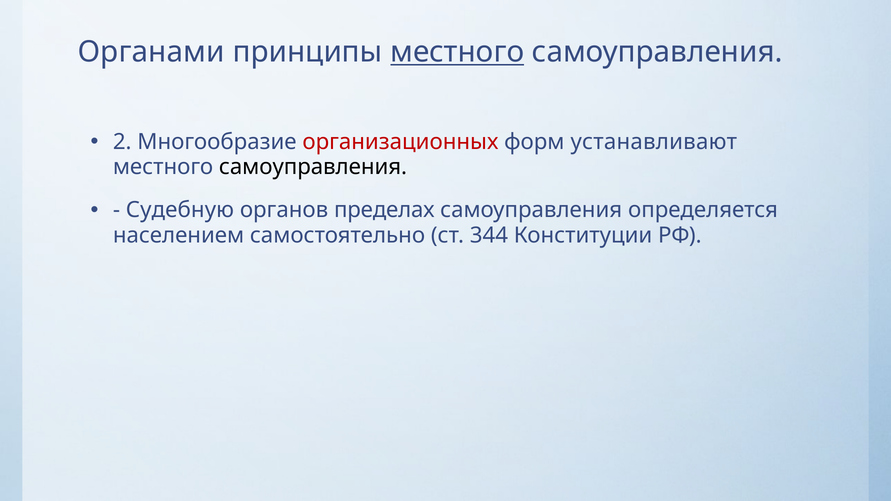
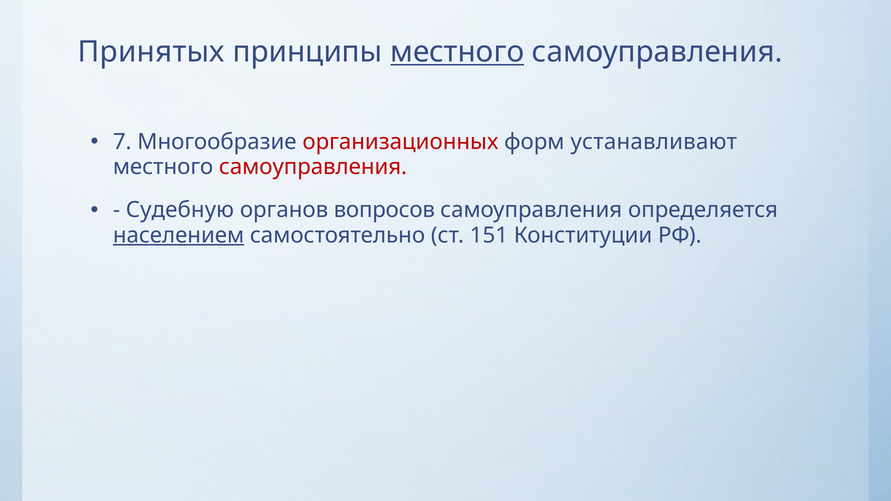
Органами: Органами -> Принятых
2: 2 -> 7
самоуправления at (313, 167) colour: black -> red
пределах: пределах -> вопросов
населением underline: none -> present
344: 344 -> 151
